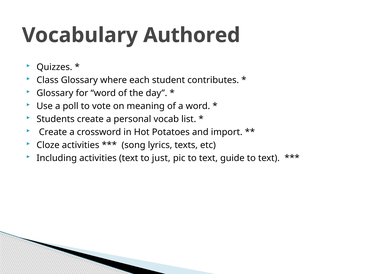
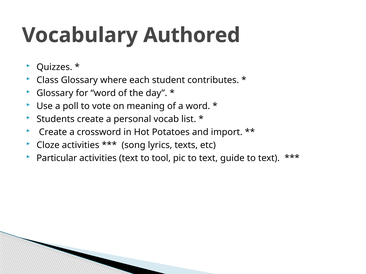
Including: Including -> Particular
just: just -> tool
